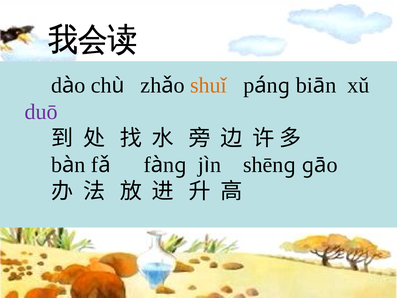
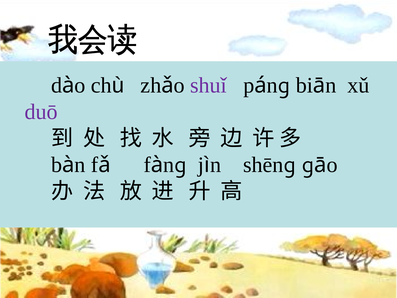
shuǐ colour: orange -> purple
